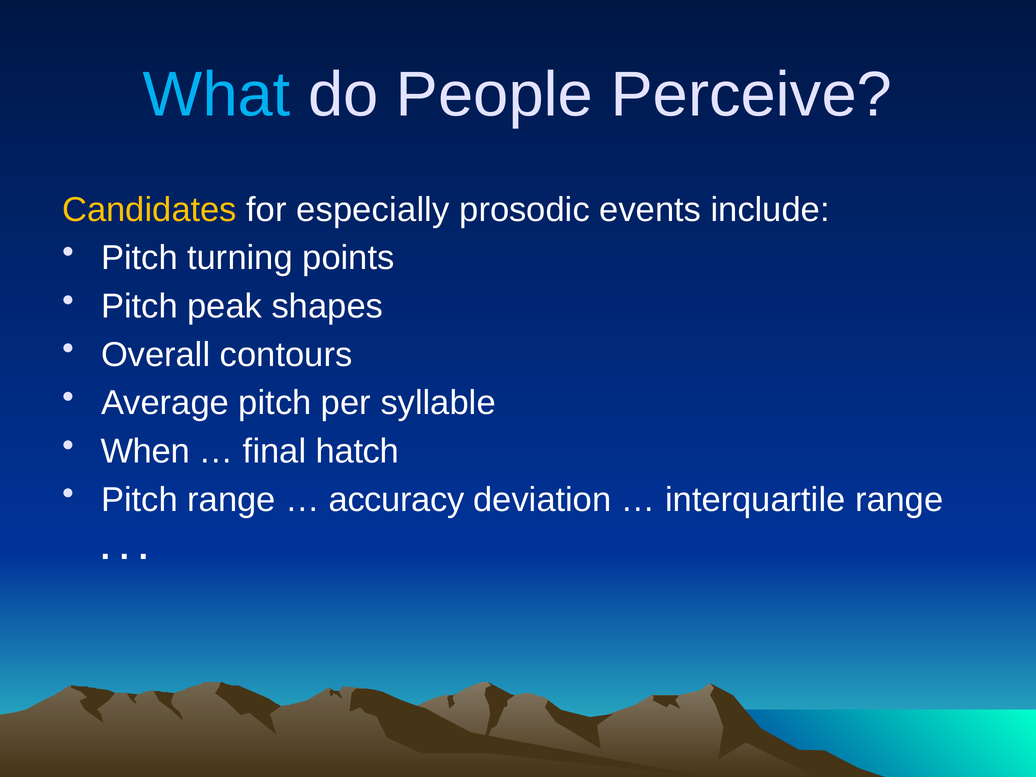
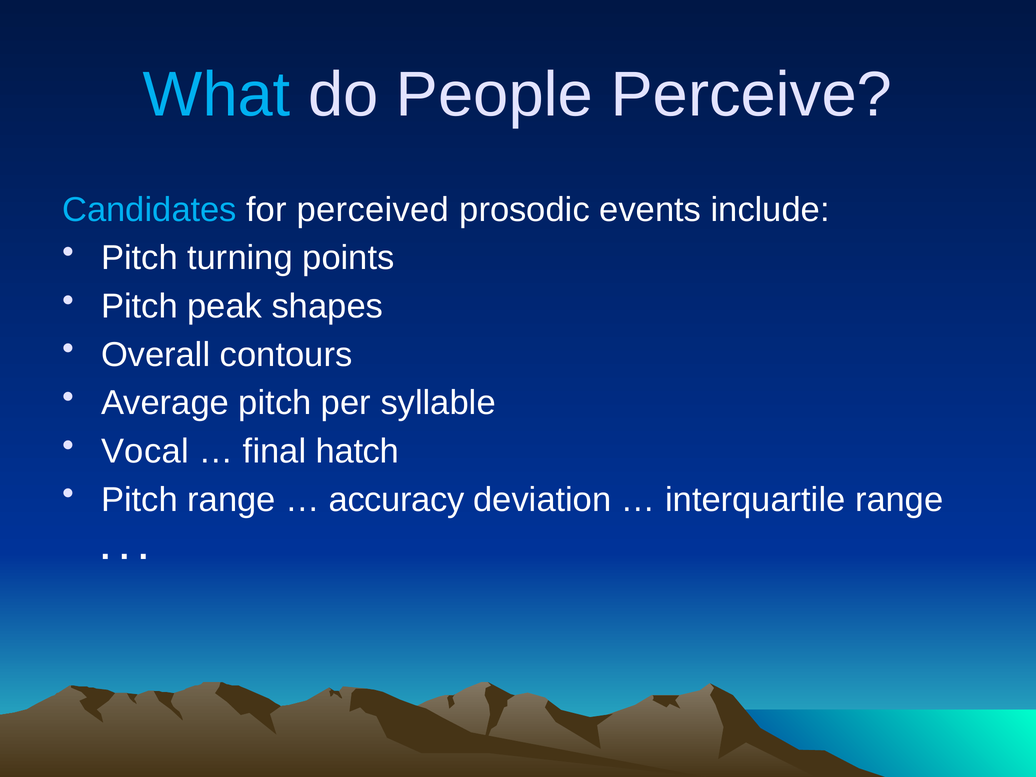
Candidates colour: yellow -> light blue
especially: especially -> perceived
When: When -> Vocal
